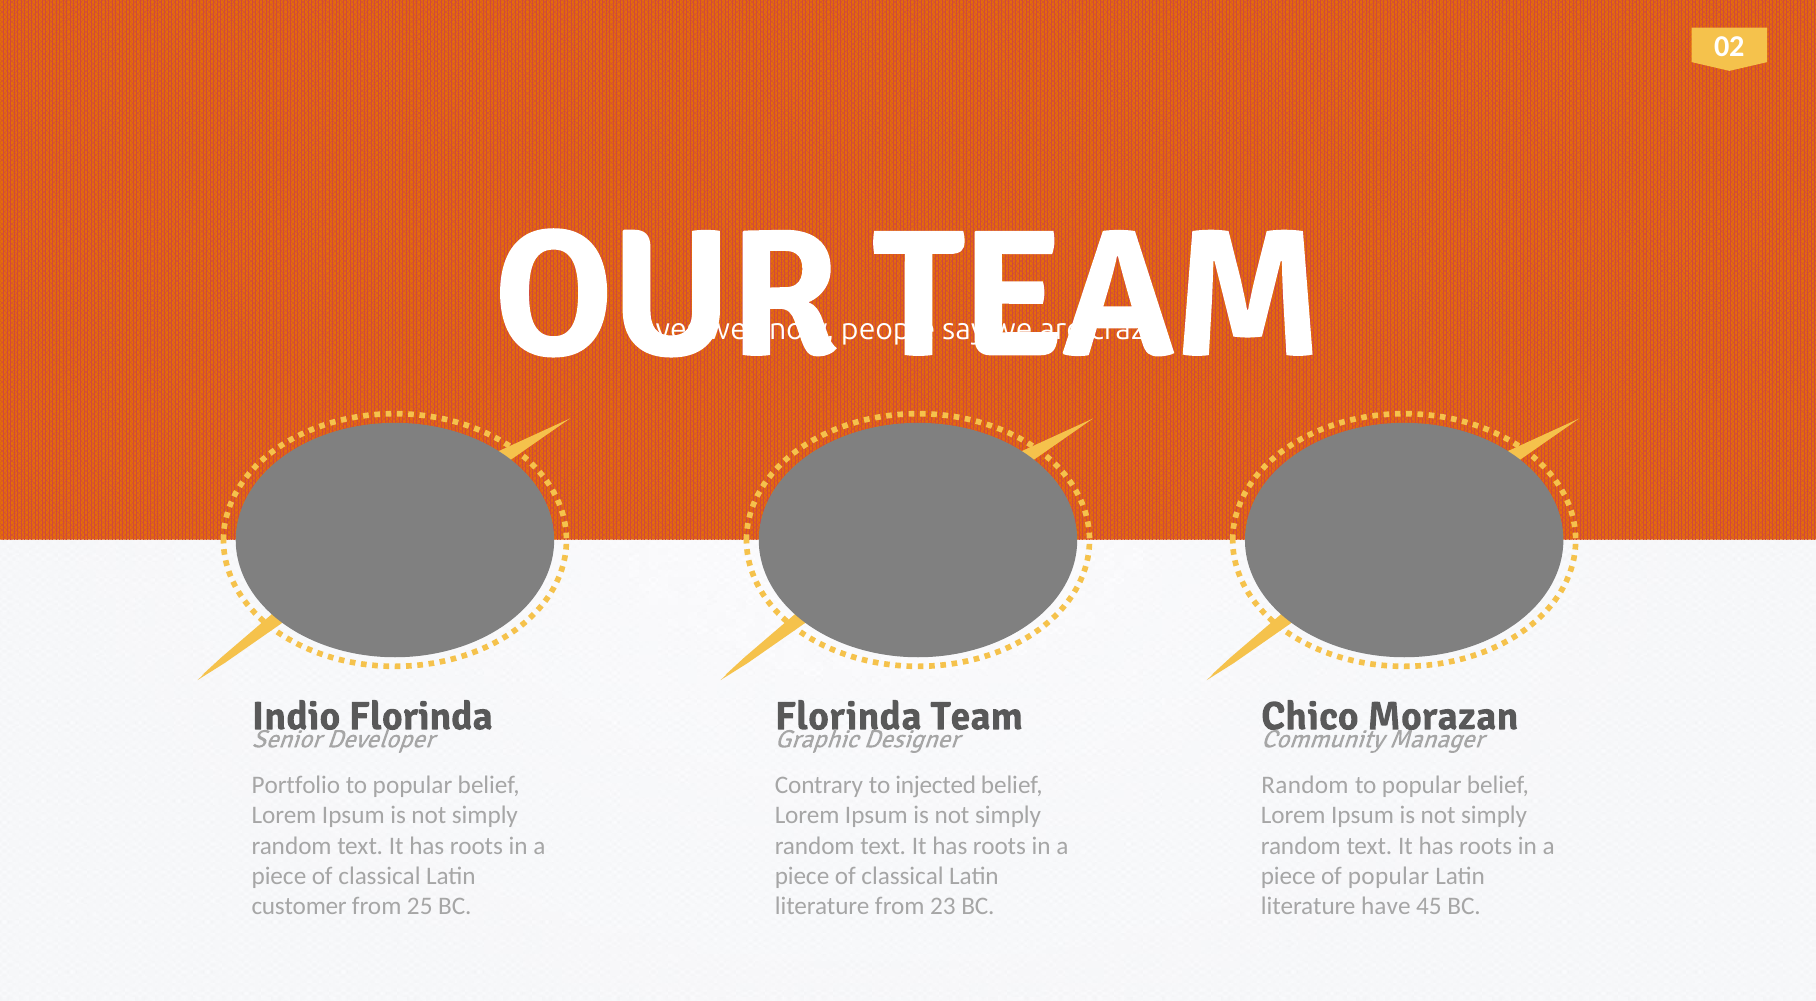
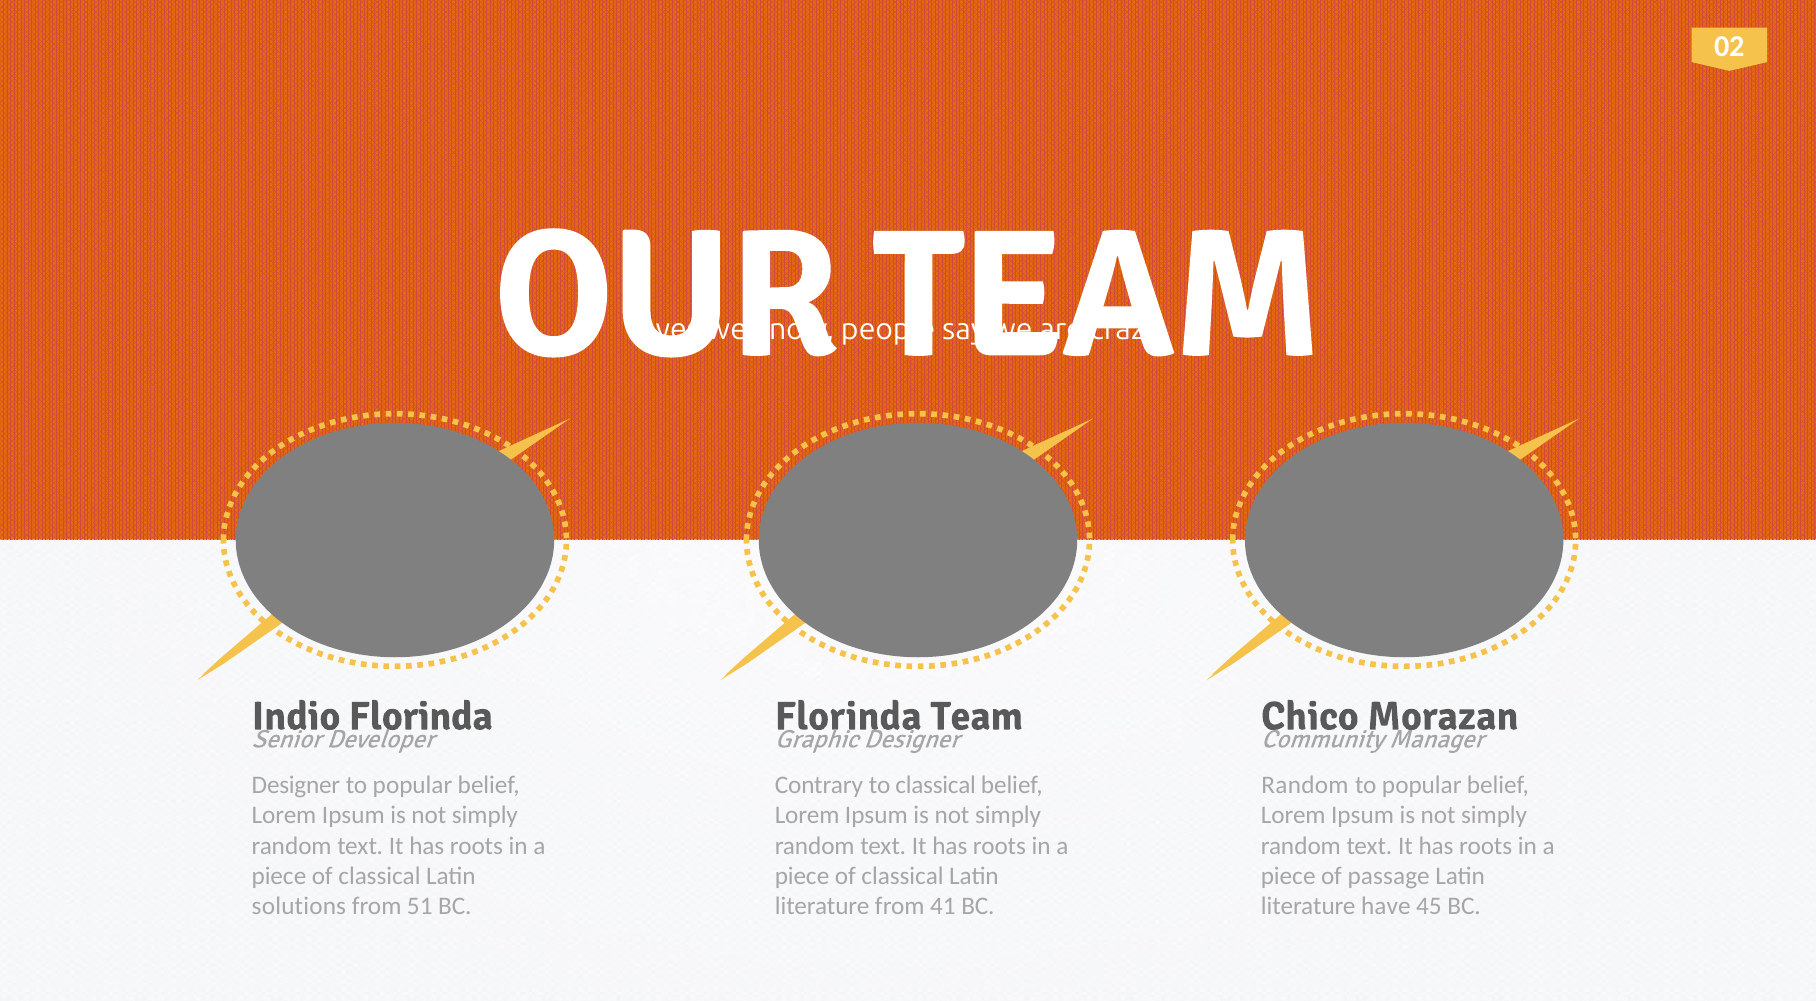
Portfolio at (296, 785): Portfolio -> Designer
to injected: injected -> classical
of popular: popular -> passage
customer: customer -> solutions
25: 25 -> 51
23: 23 -> 41
